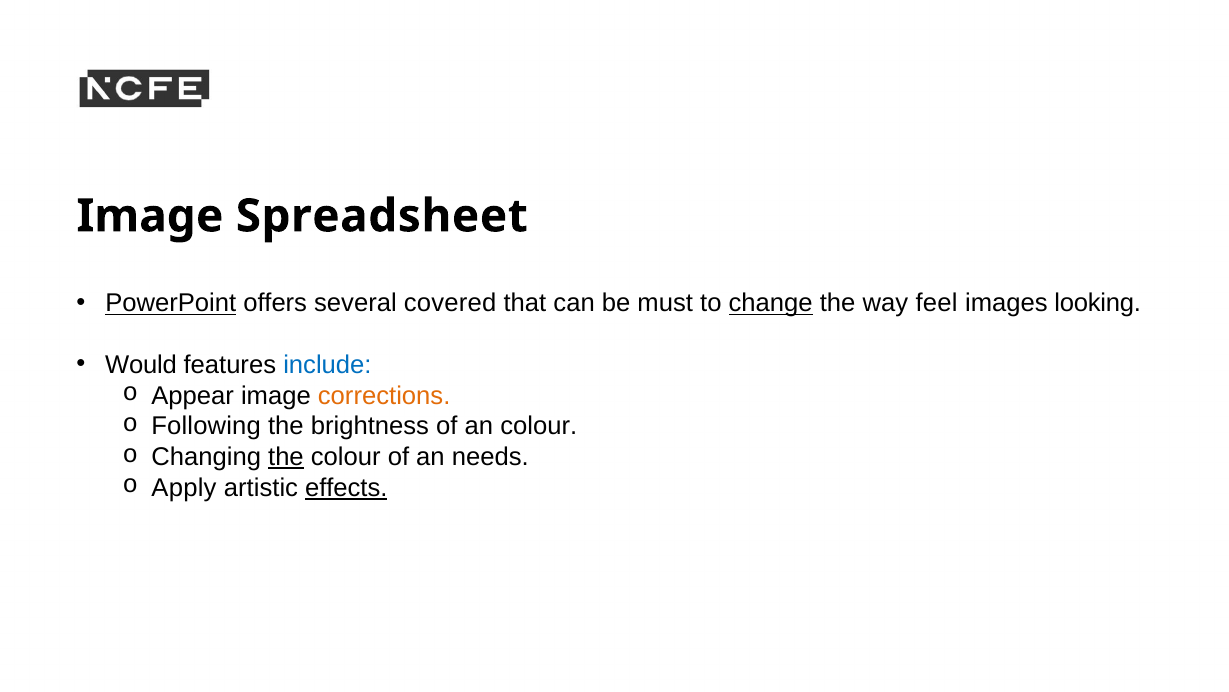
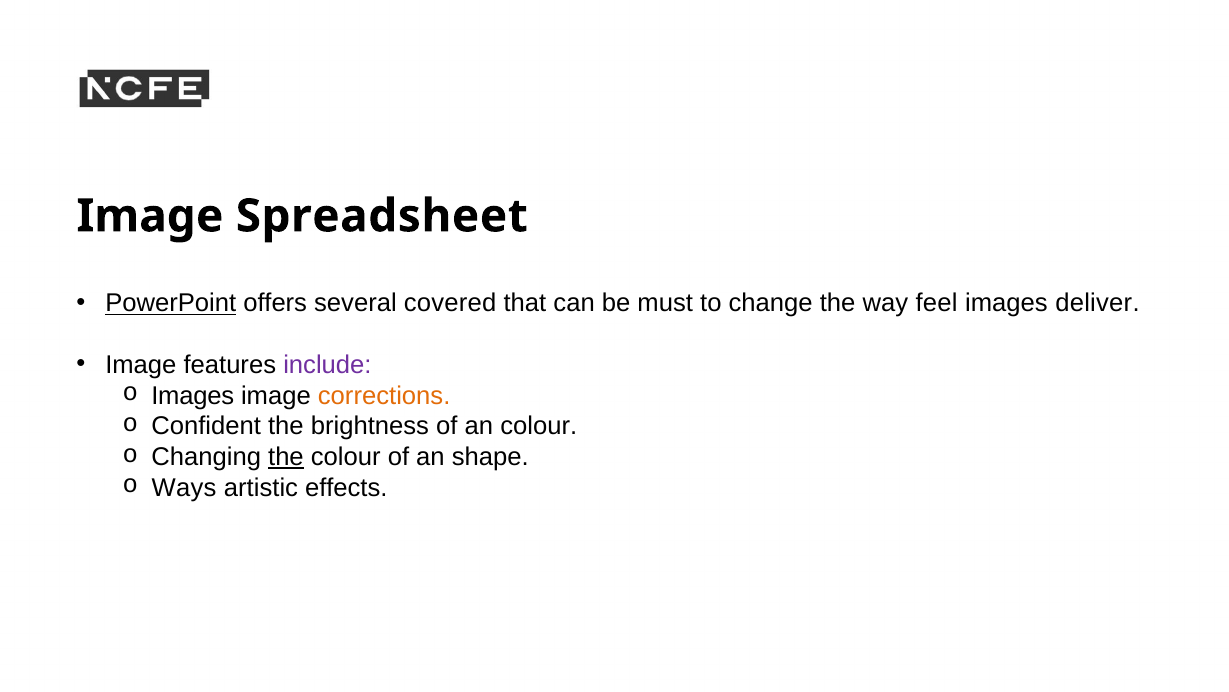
change underline: present -> none
looking: looking -> deliver
Would at (141, 364): Would -> Image
include colour: blue -> purple
Appear at (193, 395): Appear -> Images
Following: Following -> Confident
needs: needs -> shape
Apply: Apply -> Ways
effects underline: present -> none
